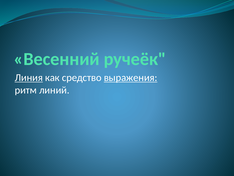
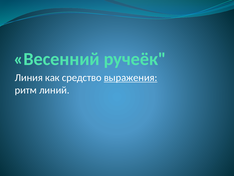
Линия underline: present -> none
